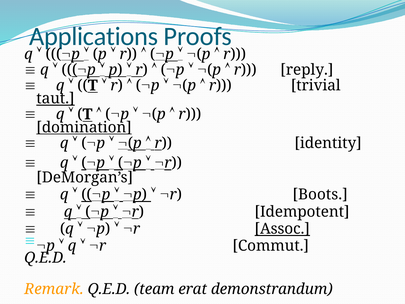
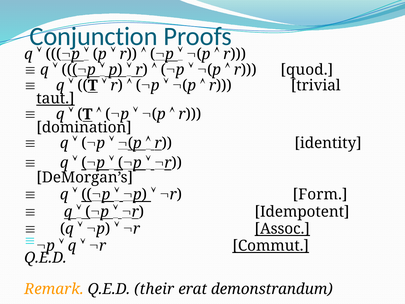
Applications: Applications -> Conjunction
reply: reply -> quod
domination underline: present -> none
Boots: Boots -> Form
Commut underline: none -> present
team: team -> their
